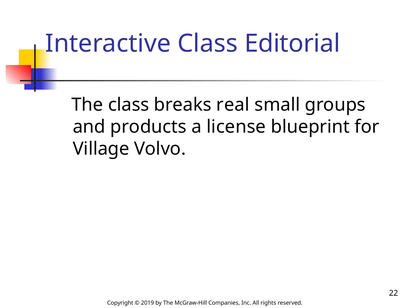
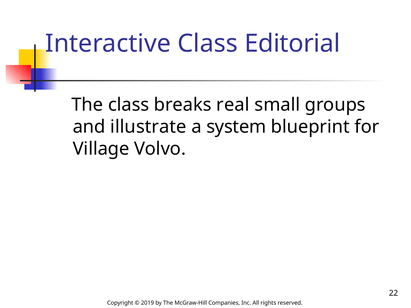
products: products -> illustrate
license: license -> system
